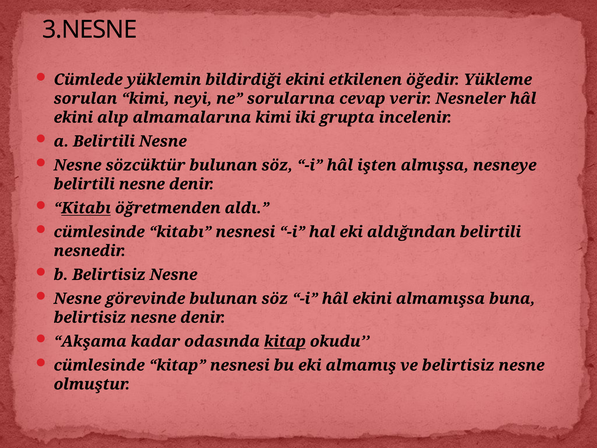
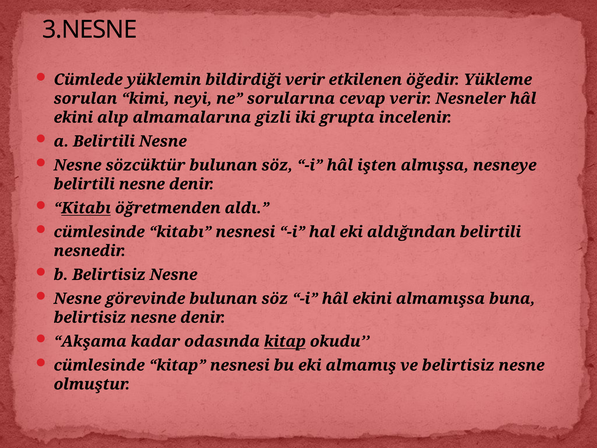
bildirdiği ekini: ekini -> verir
almamalarına kimi: kimi -> gizli
